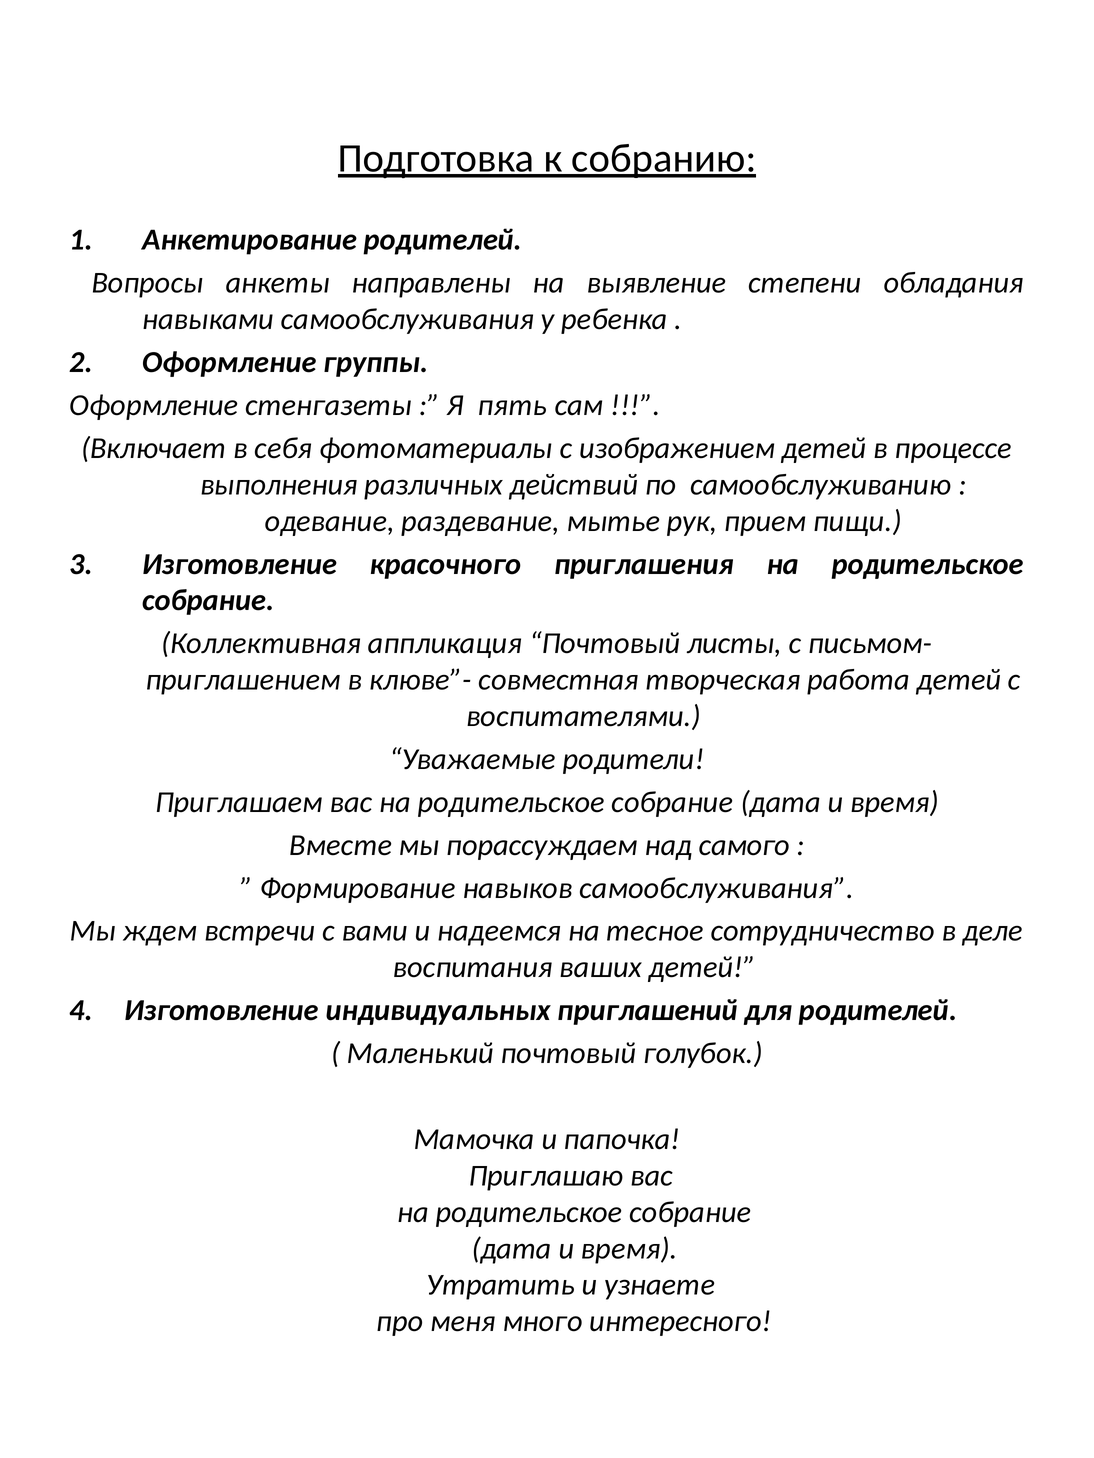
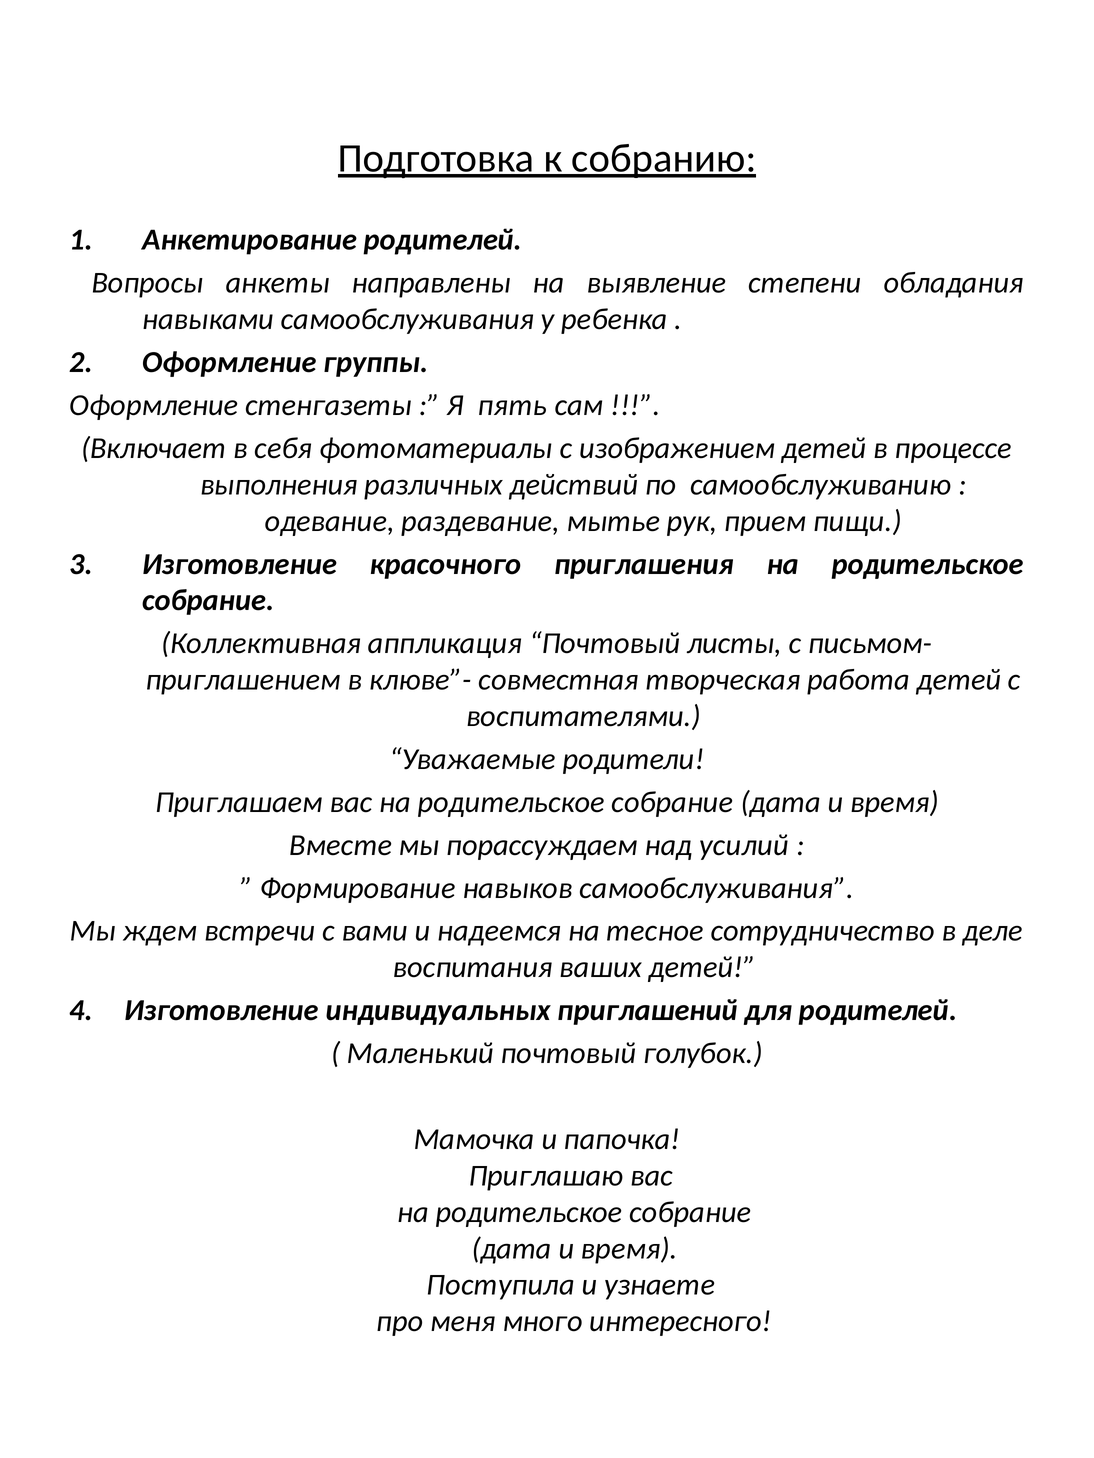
самого: самого -> усилий
Утратить: Утратить -> Поступила
